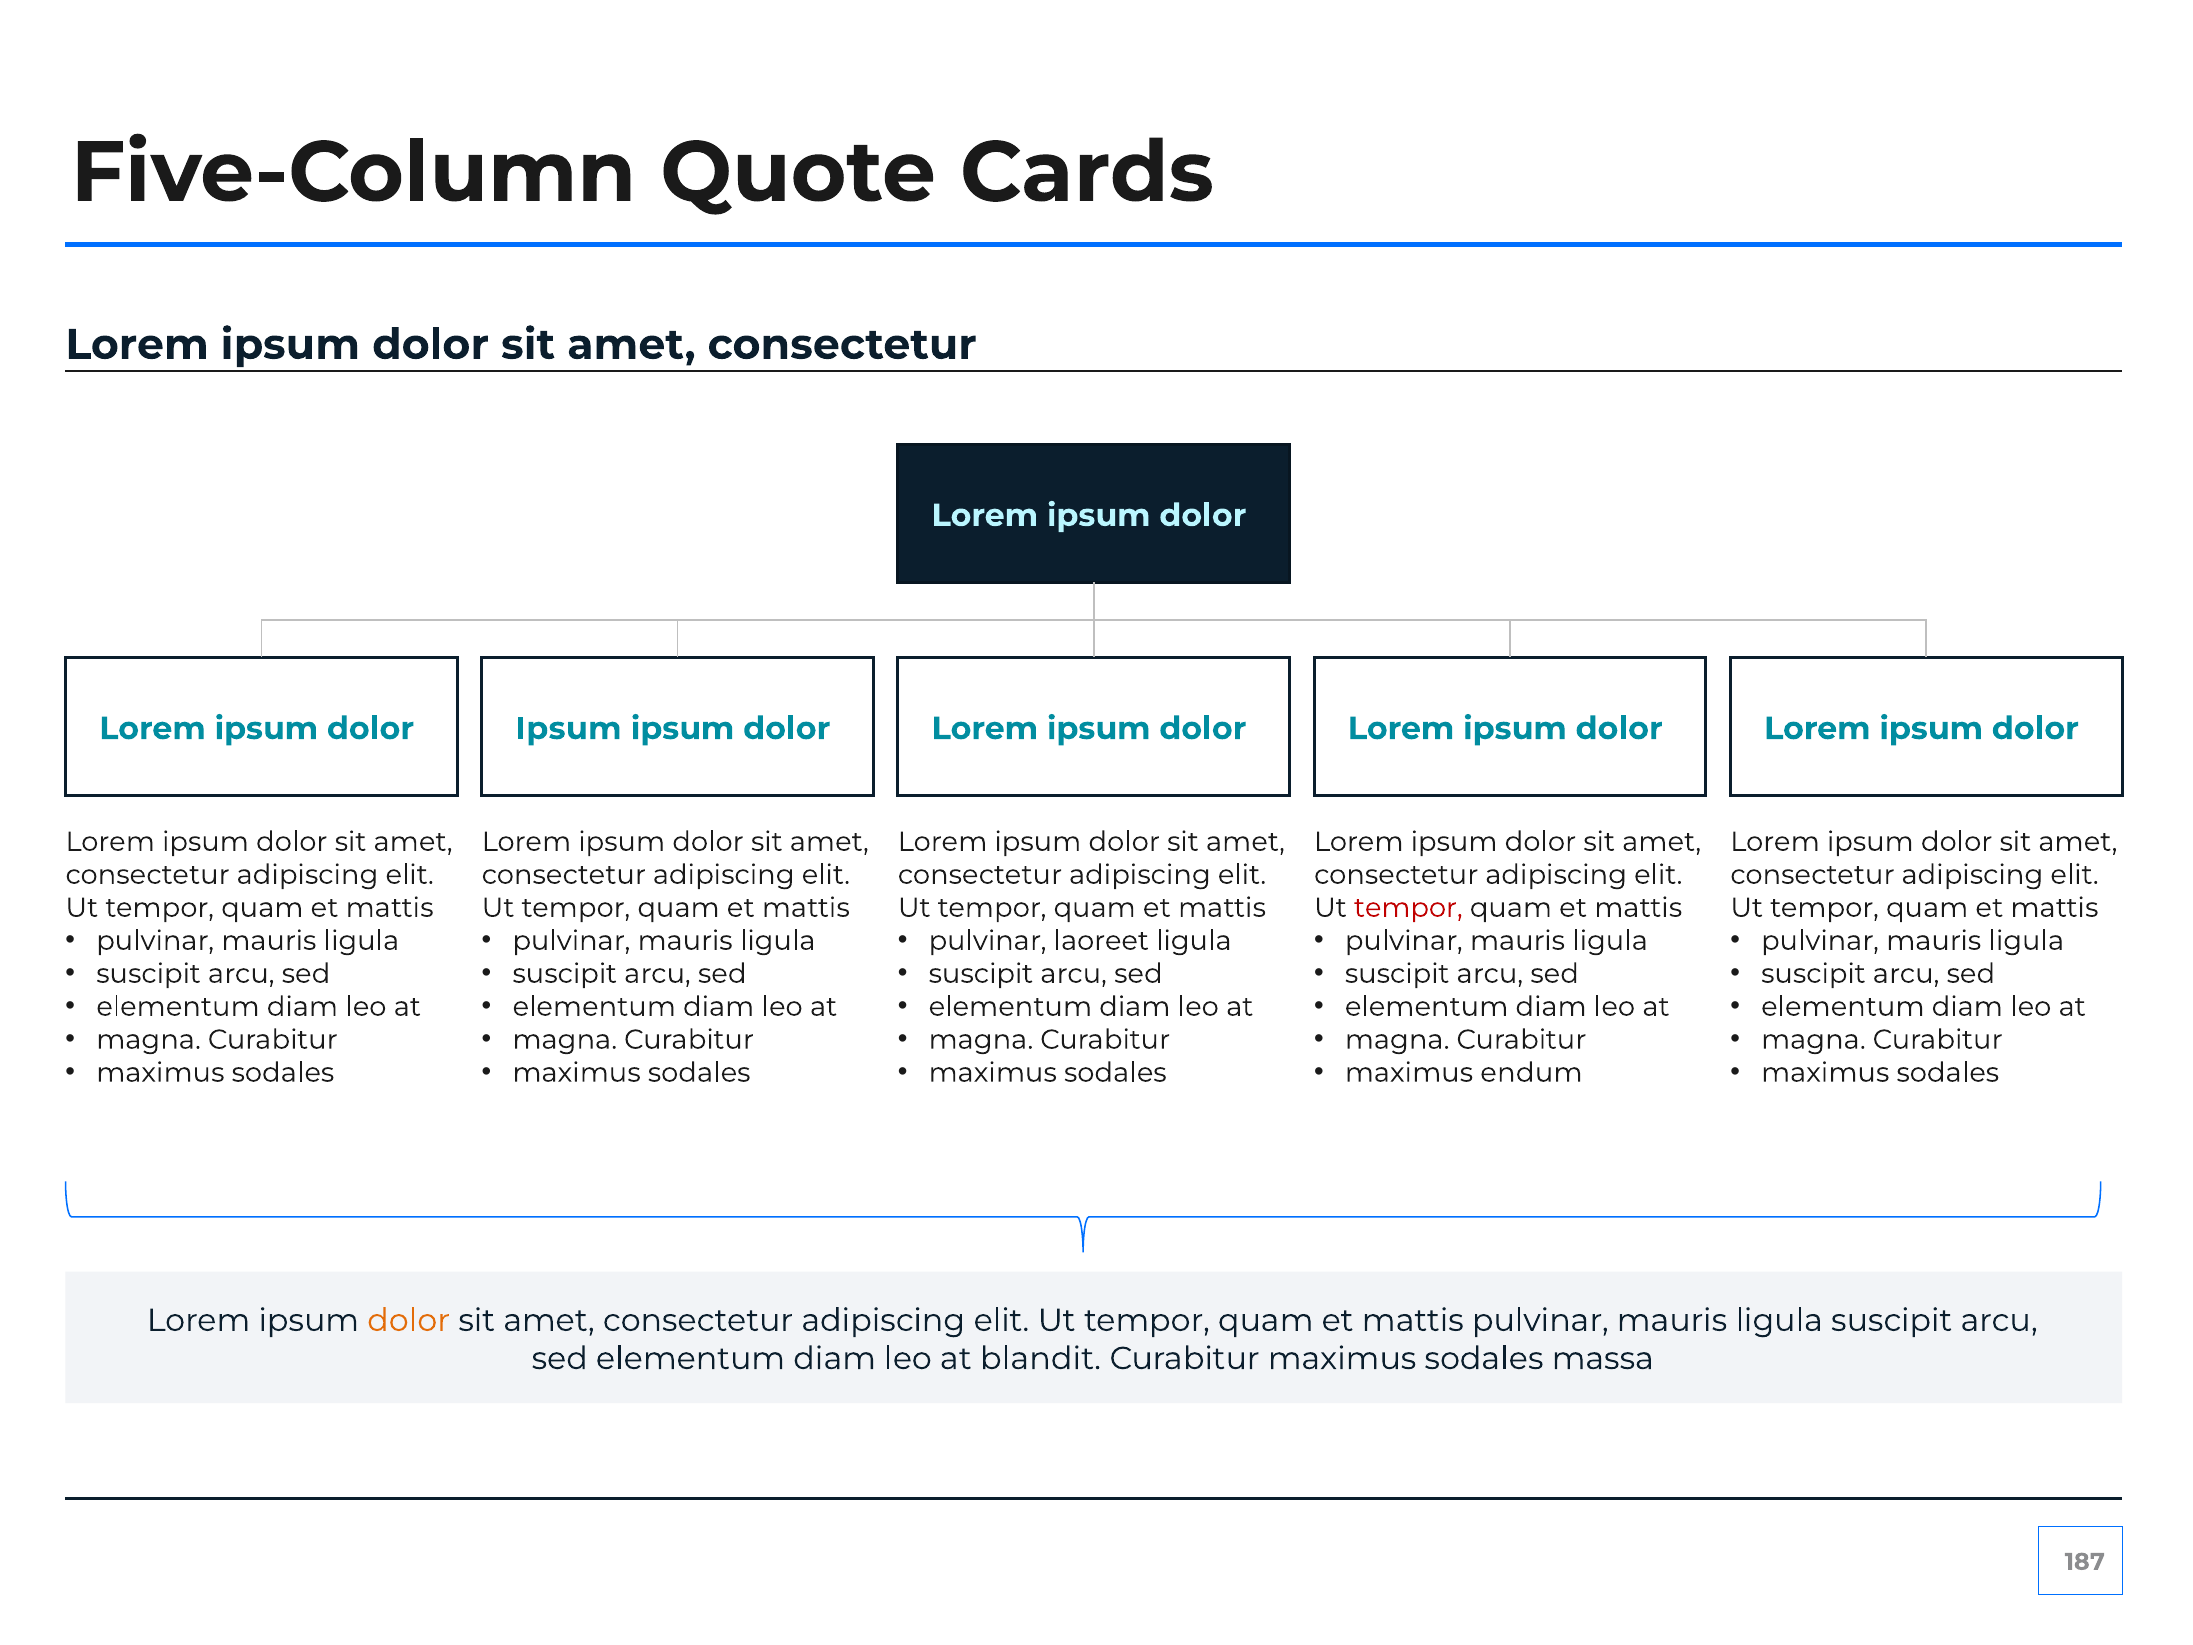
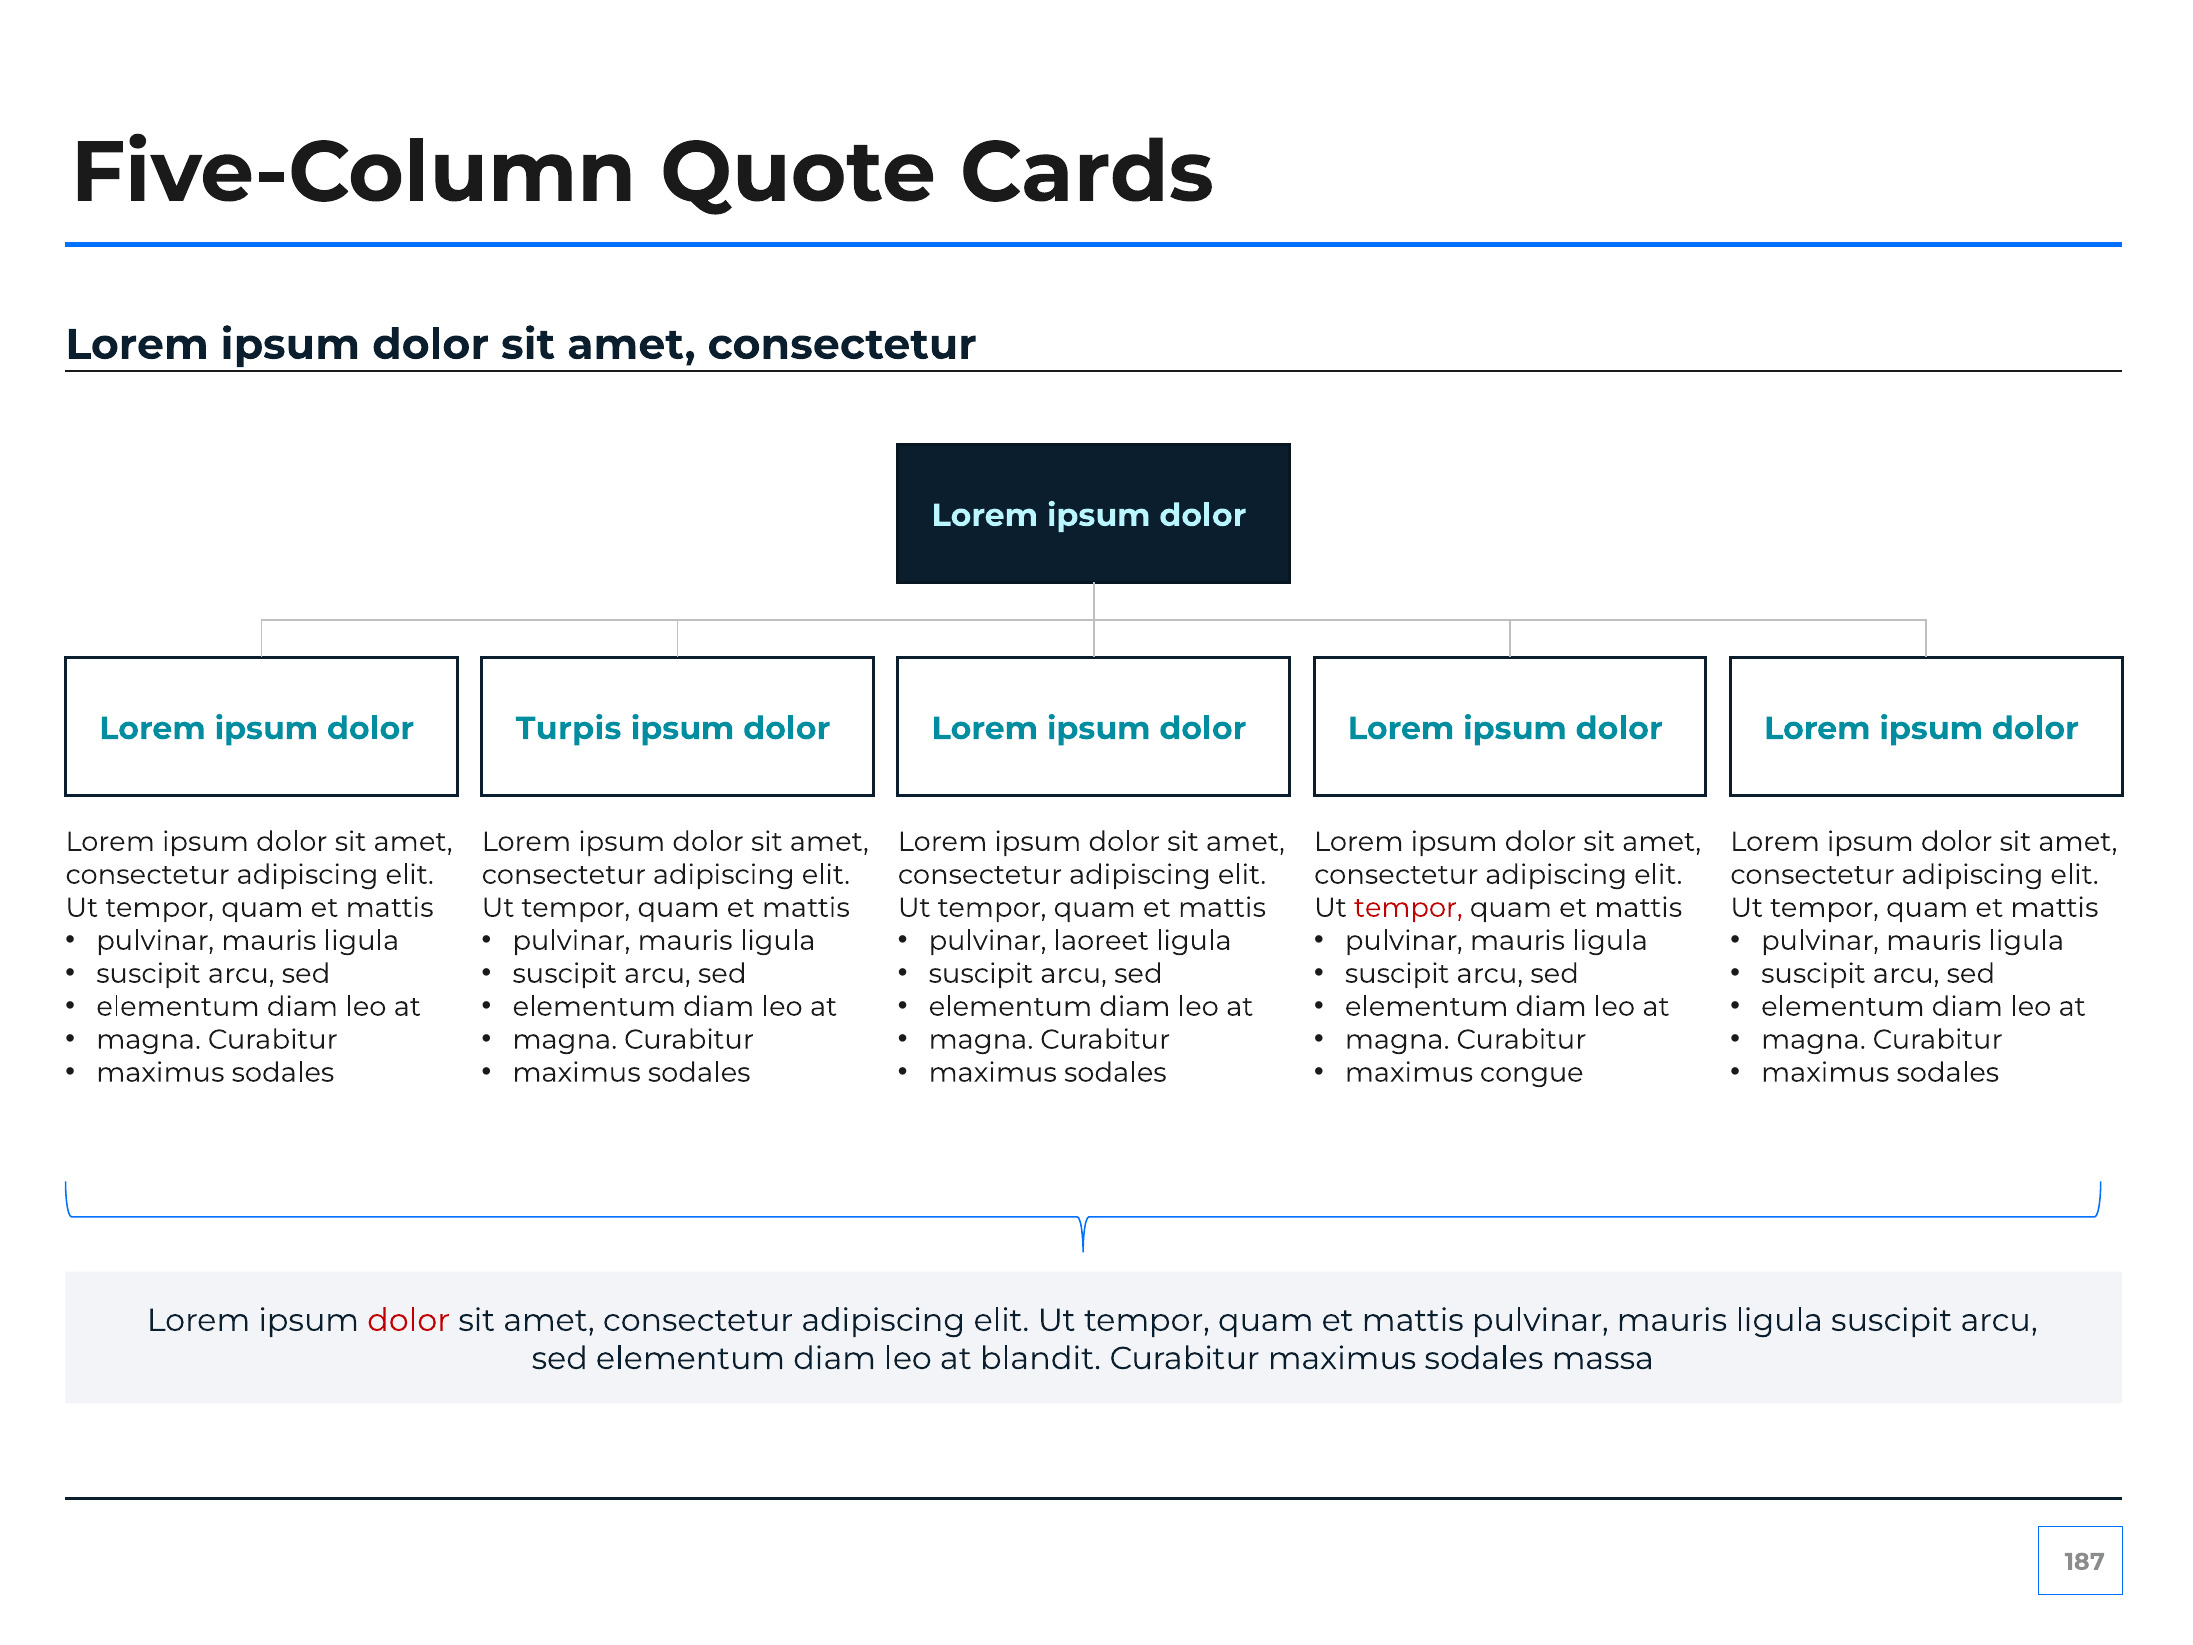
Ipsum at (569, 728): Ipsum -> Turpis
endum: endum -> congue
dolor at (409, 1320) colour: orange -> red
